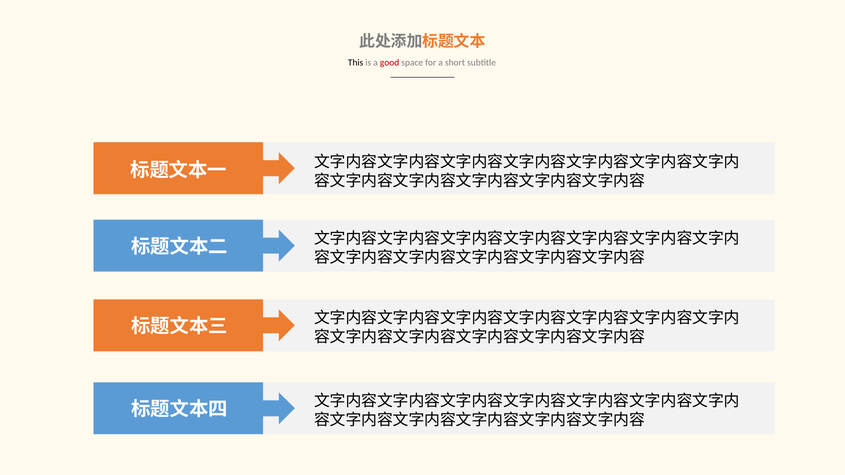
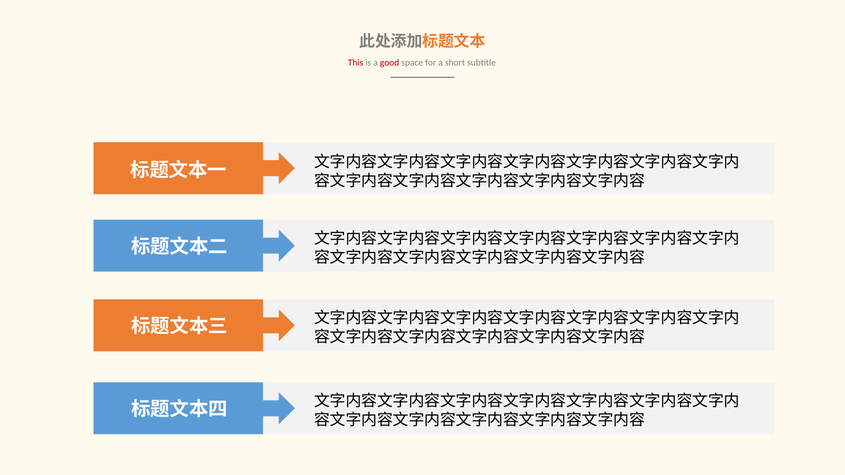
This colour: black -> red
